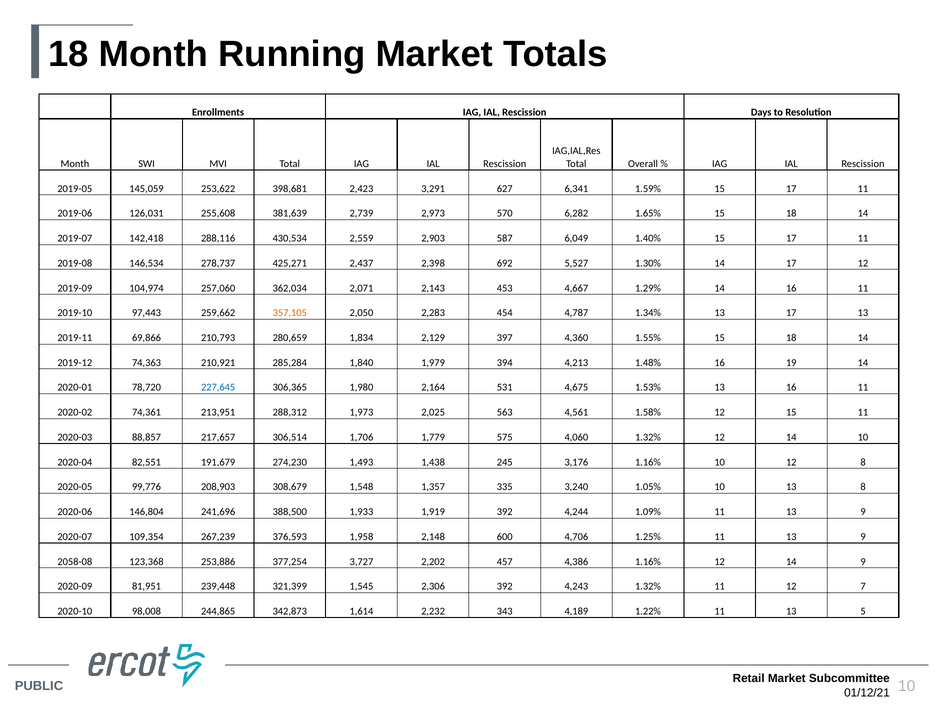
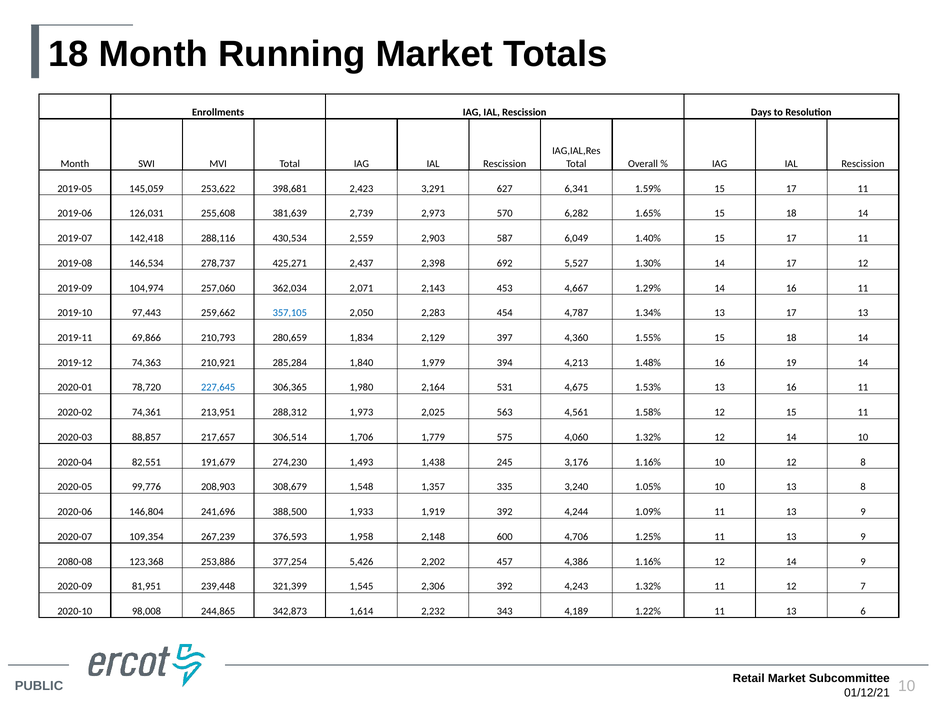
357,105 colour: orange -> blue
2058-08: 2058-08 -> 2080-08
3,727: 3,727 -> 5,426
5: 5 -> 6
